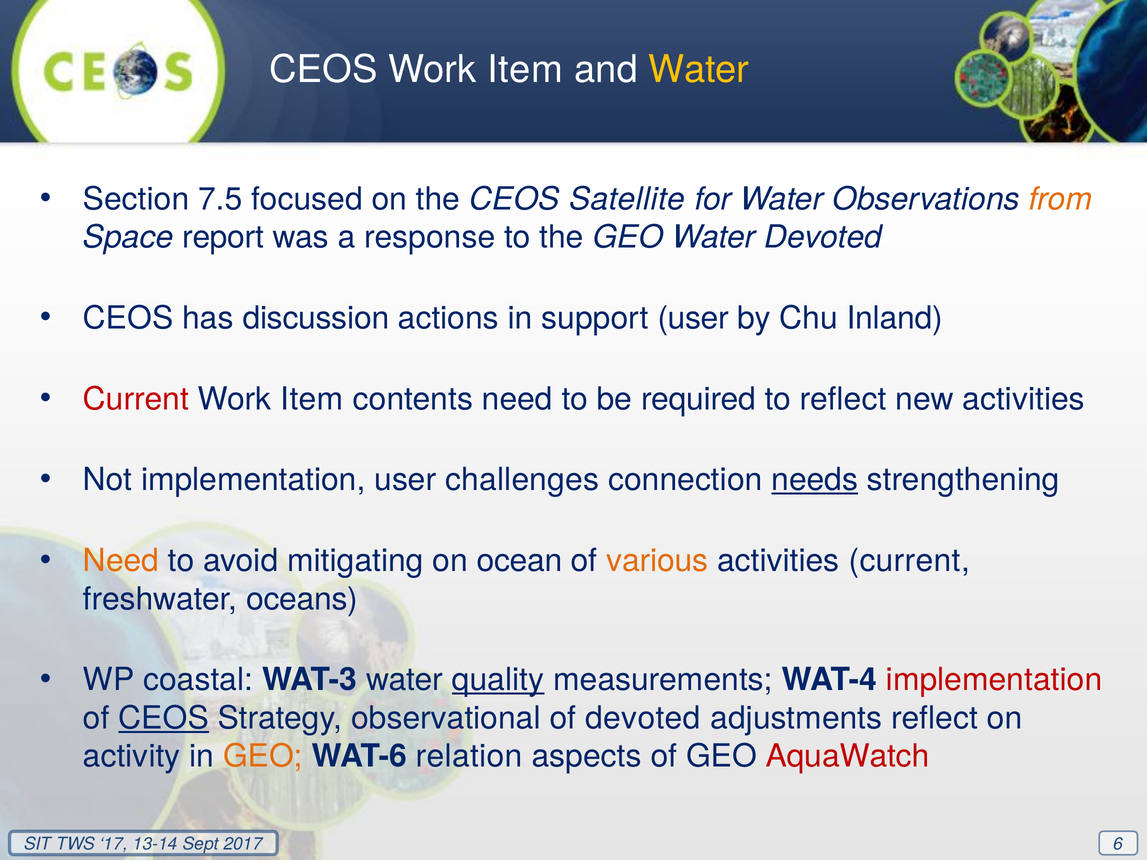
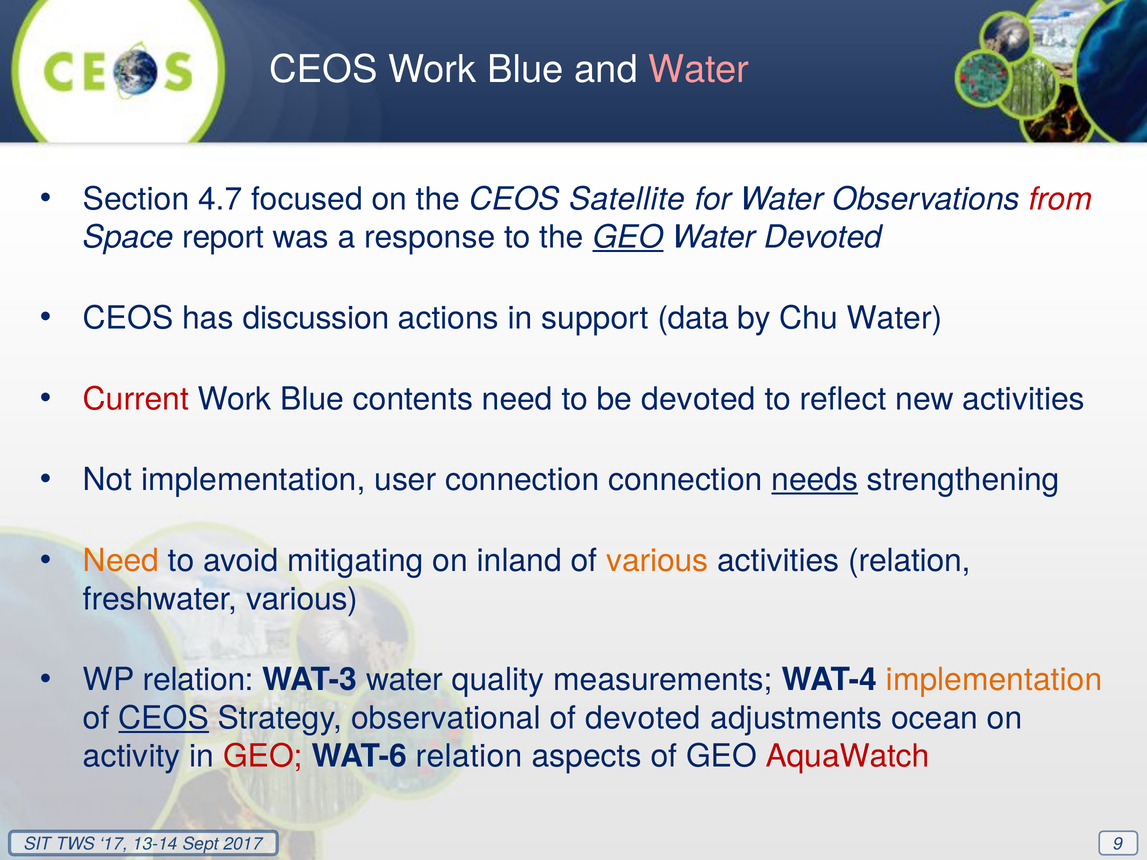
CEOS Work Item: Item -> Blue
Water at (699, 70) colour: yellow -> pink
7.5: 7.5 -> 4.7
from colour: orange -> red
GEO at (628, 237) underline: none -> present
support user: user -> data
Chu Inland: Inland -> Water
Item at (312, 399): Item -> Blue
be required: required -> devoted
user challenges: challenges -> connection
ocean: ocean -> inland
activities current: current -> relation
freshwater oceans: oceans -> various
WP coastal: coastal -> relation
quality underline: present -> none
implementation at (994, 680) colour: red -> orange
adjustments reflect: reflect -> ocean
GEO at (263, 757) colour: orange -> red
6: 6 -> 9
